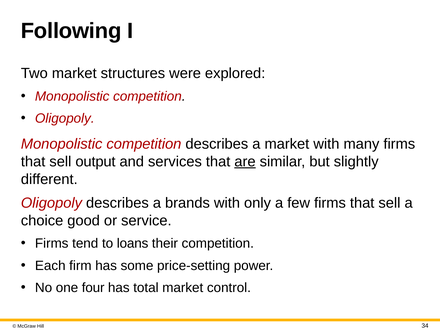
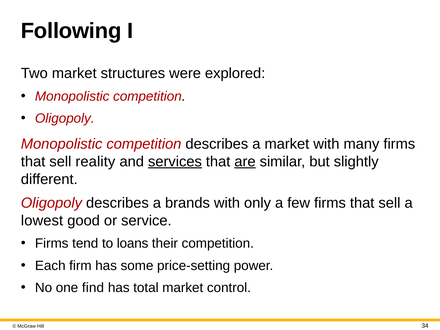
output: output -> reality
services underline: none -> present
choice: choice -> lowest
four: four -> find
